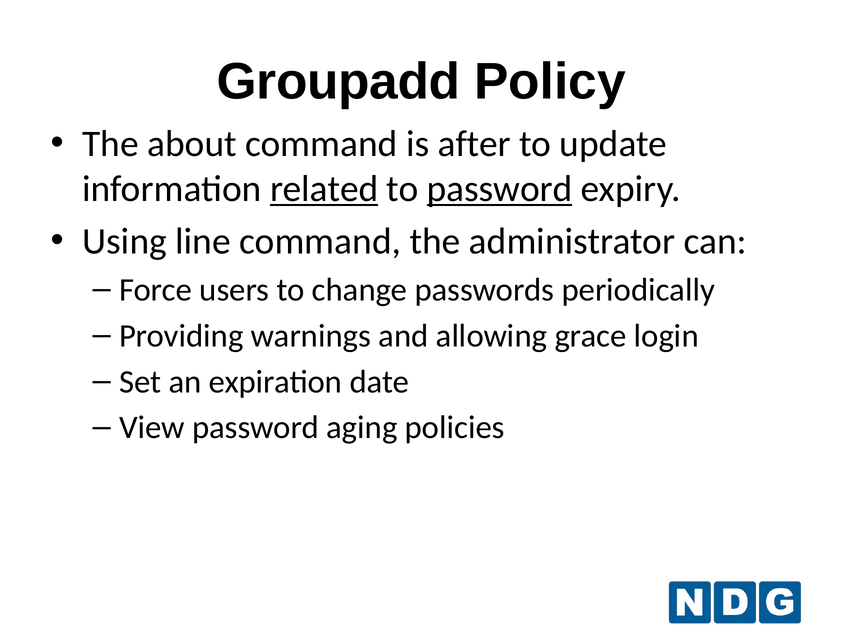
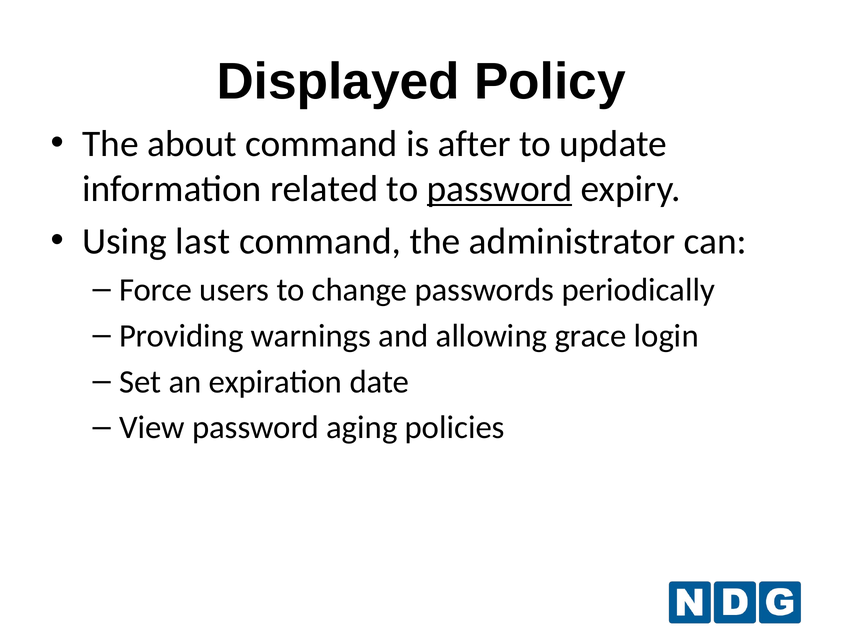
Groupadd: Groupadd -> Displayed
related underline: present -> none
line: line -> last
